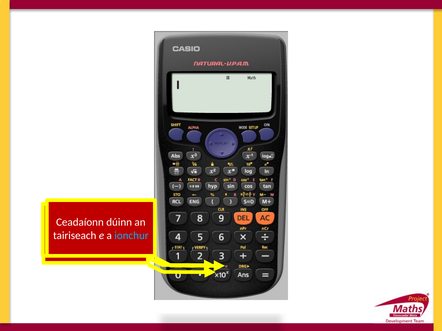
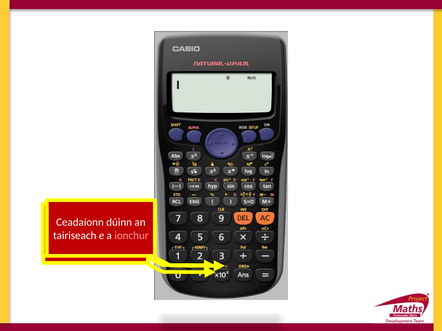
ionchur colour: light blue -> pink
